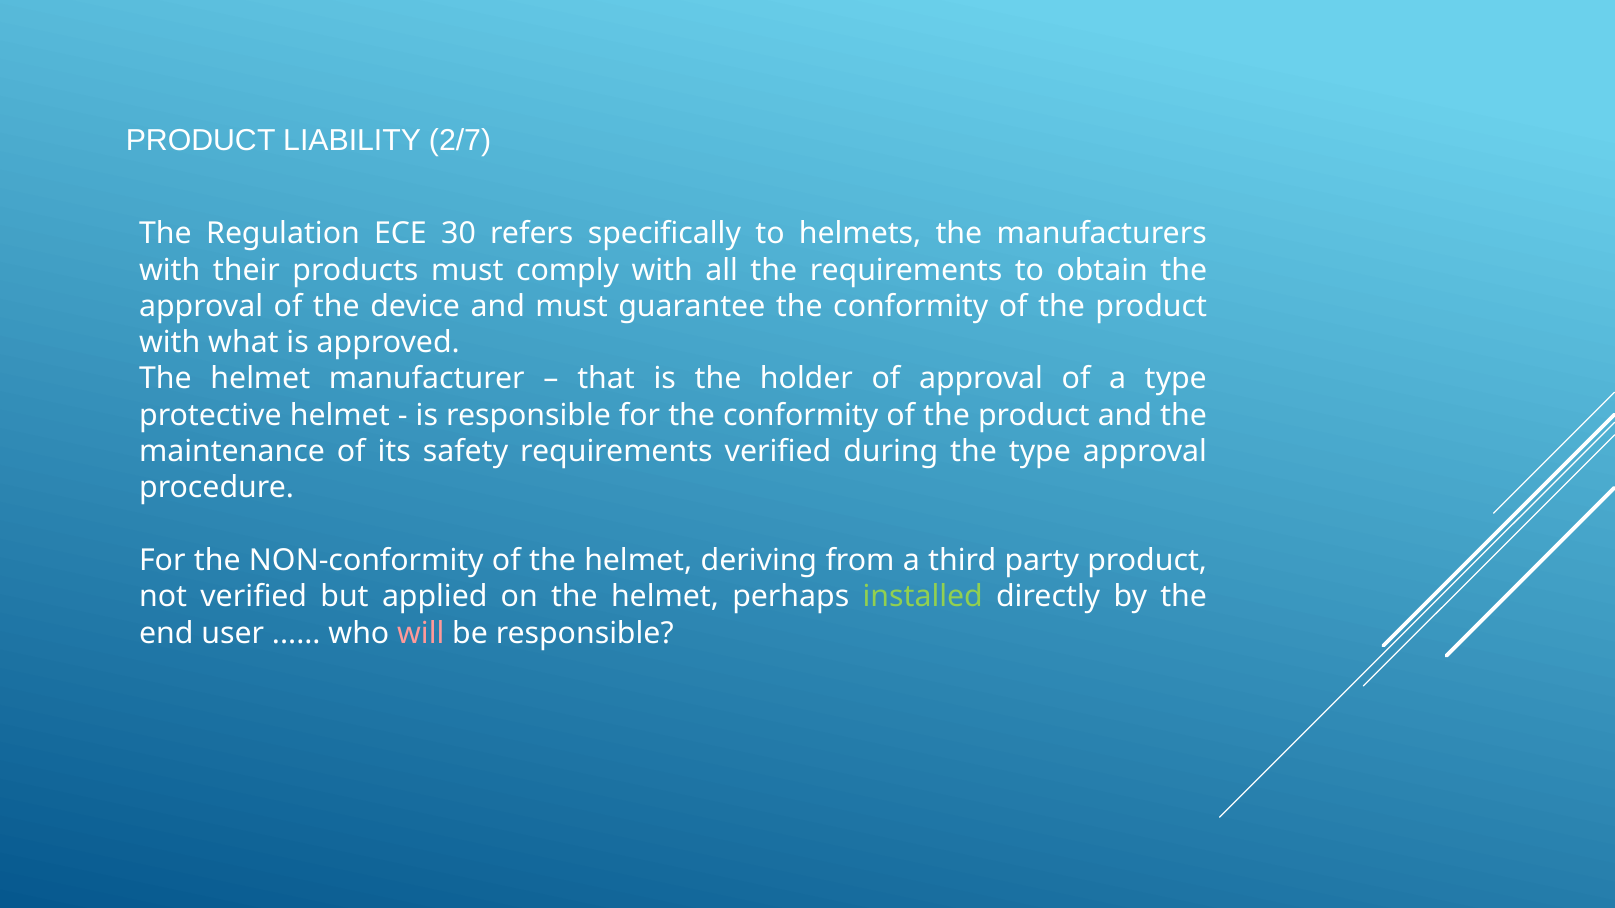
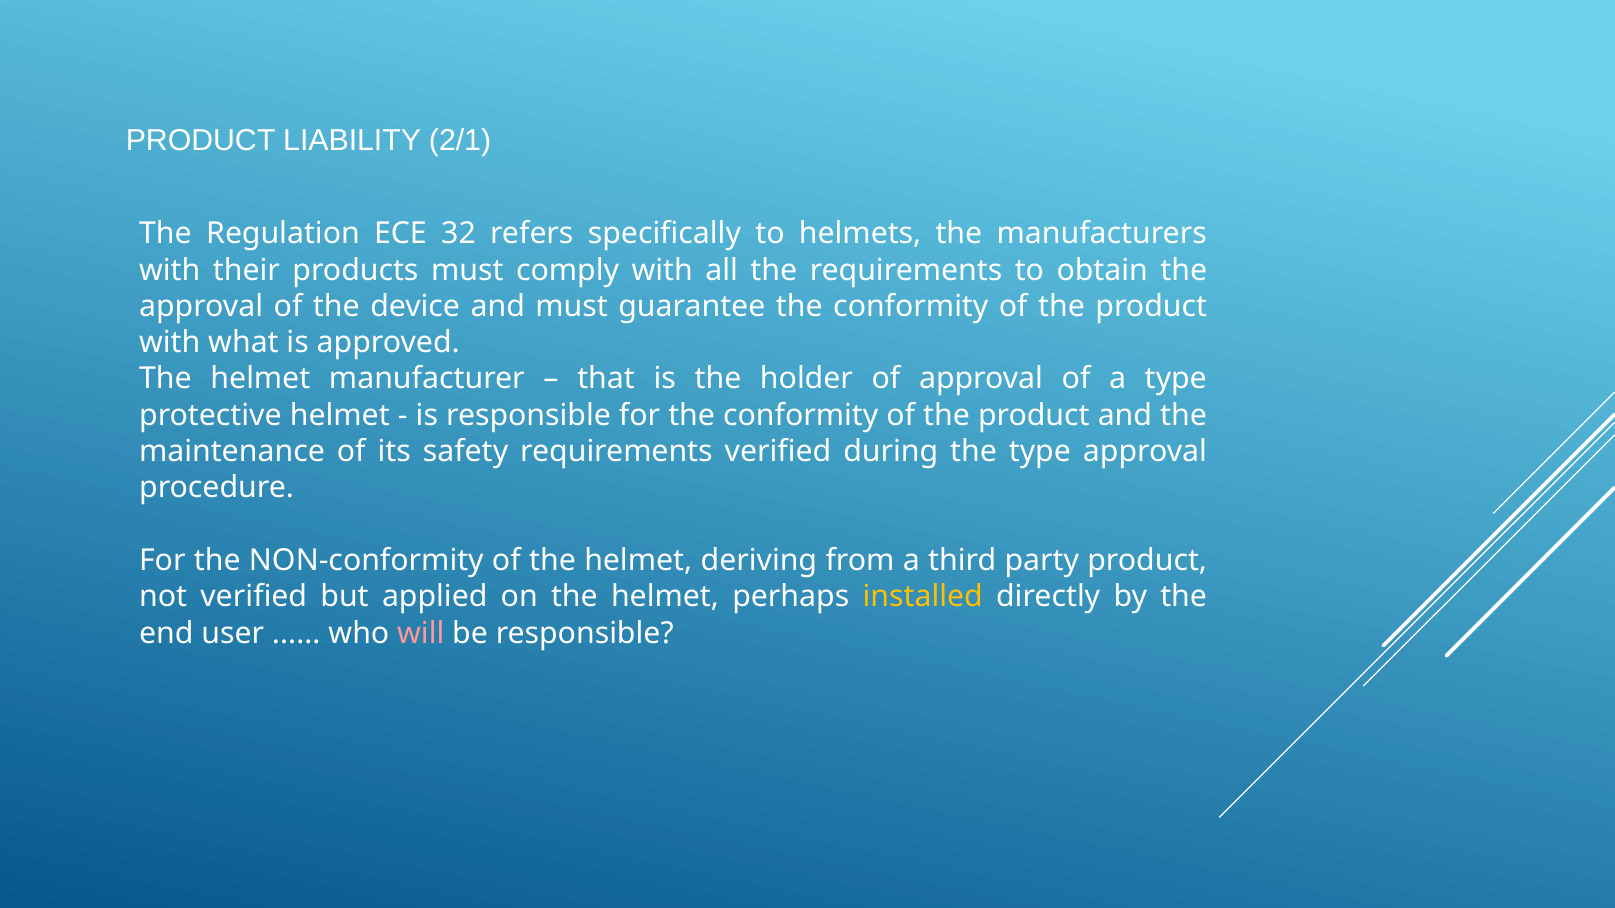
2/7: 2/7 -> 2/1
30: 30 -> 32
installed colour: light green -> yellow
